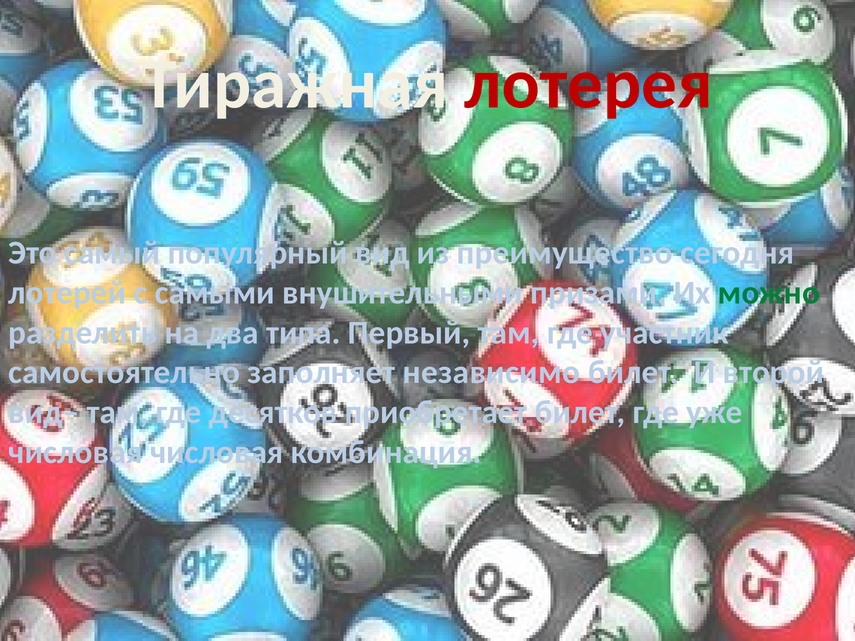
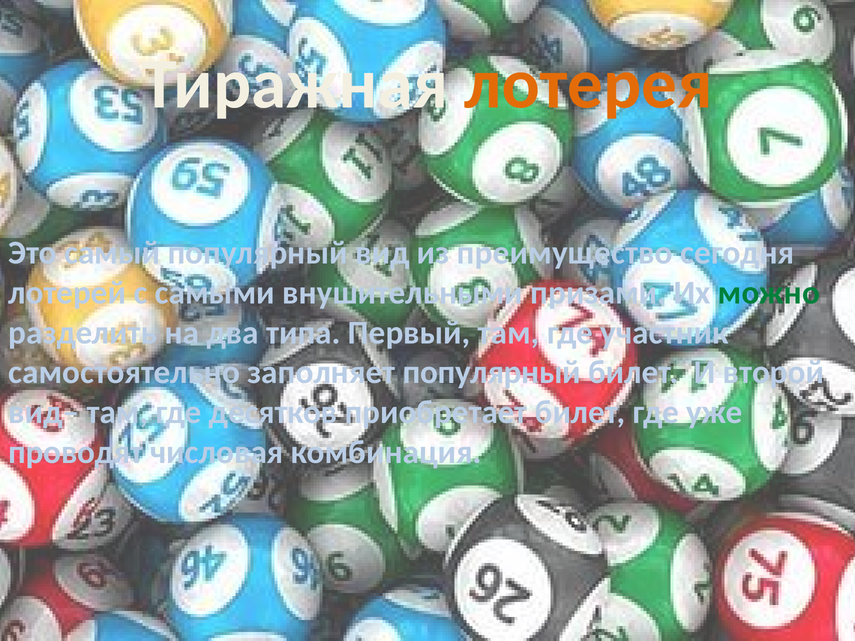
лотерея colour: red -> orange
заполняет независимо: независимо -> популярный
числовая at (76, 452): числовая -> проводят
